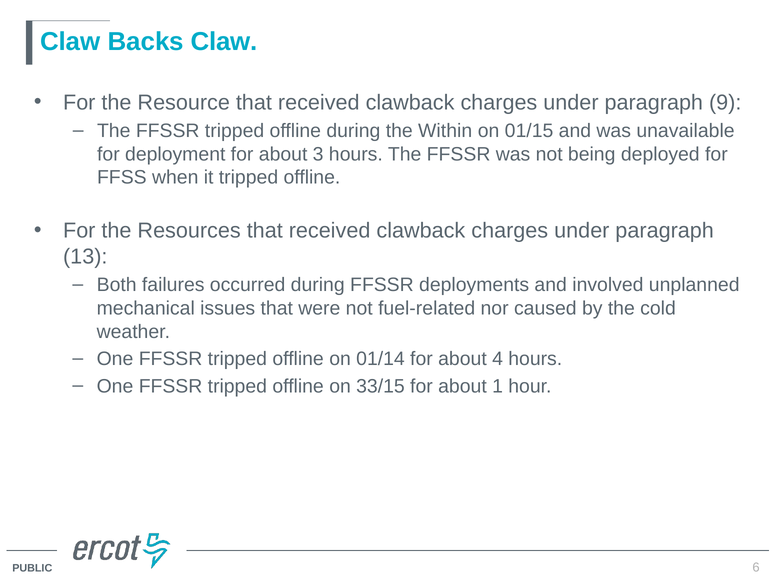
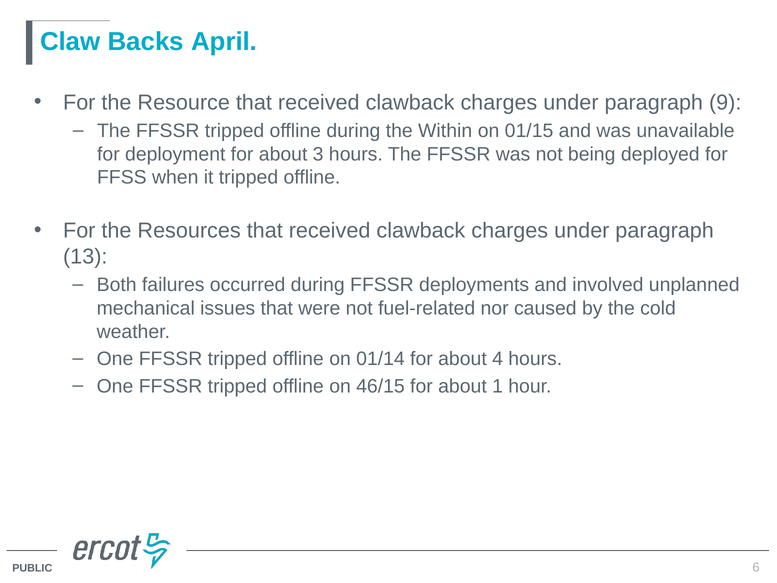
Backs Claw: Claw -> April
33/15: 33/15 -> 46/15
